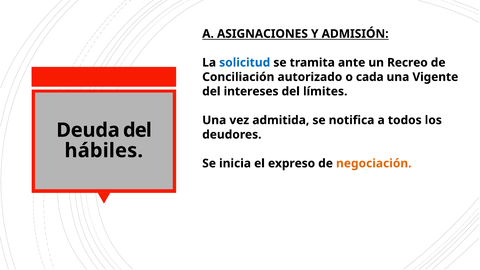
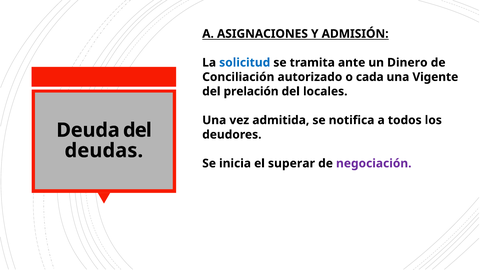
Recreo: Recreo -> Dinero
intereses: intereses -> prelación
límites: límites -> locales
hábiles: hábiles -> deudas
expreso: expreso -> superar
negociación colour: orange -> purple
